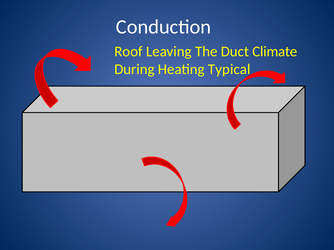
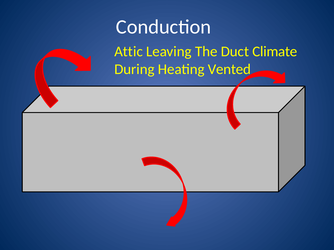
Roof: Roof -> Attic
Typical: Typical -> Vented
